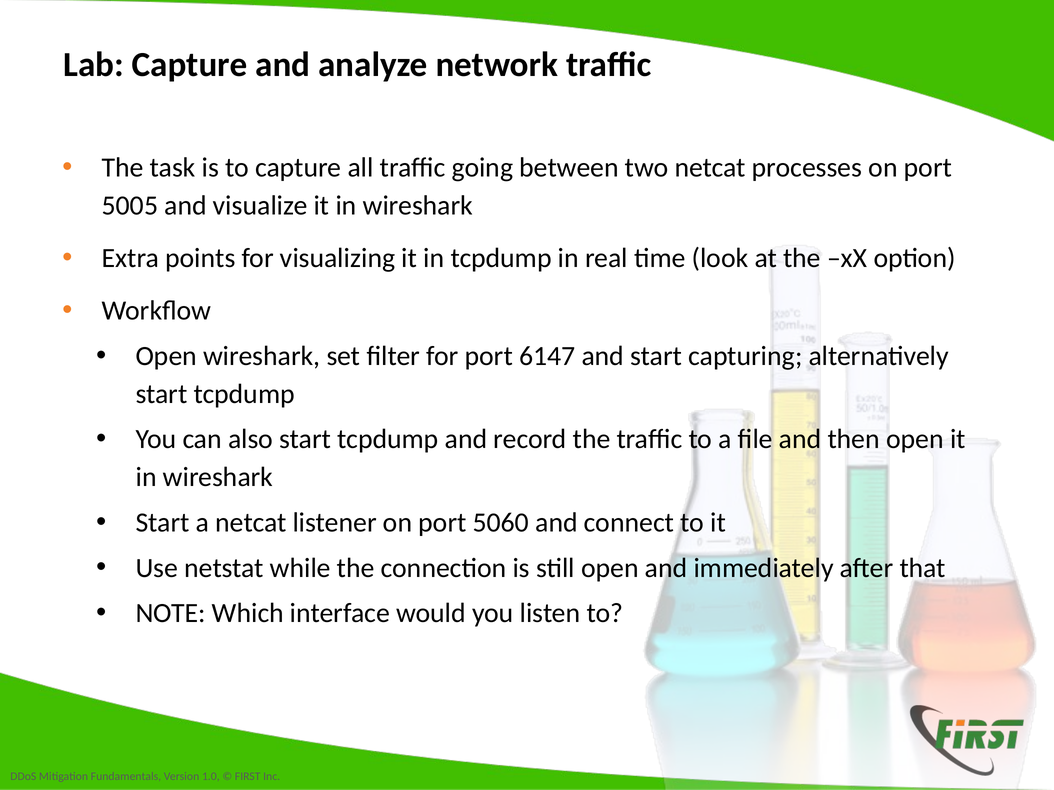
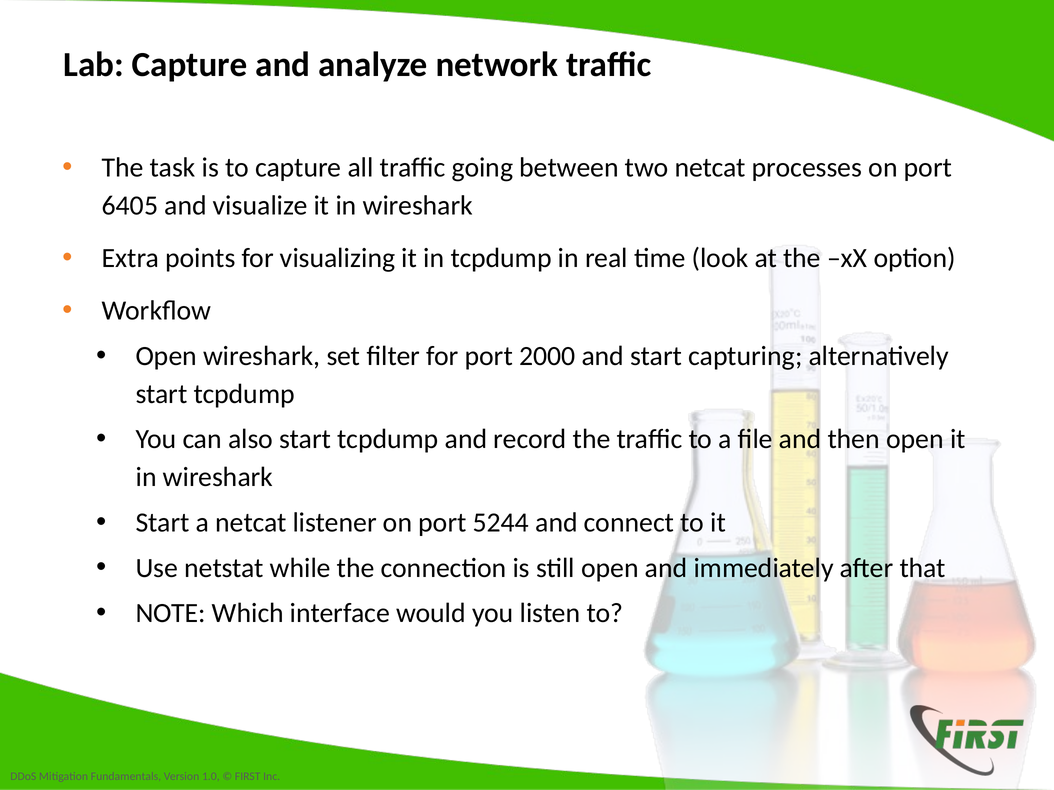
5005: 5005 -> 6405
6147: 6147 -> 2000
5060: 5060 -> 5244
